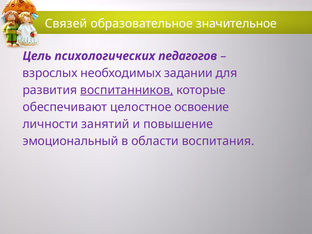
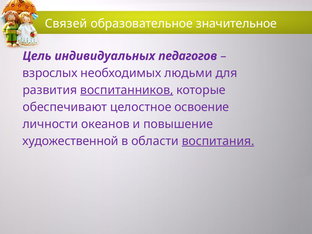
психологических: психологических -> индивидуальных
задании: задании -> людьми
занятий: занятий -> океанов
эмоциональный: эмоциональный -> художественной
воспитания underline: none -> present
